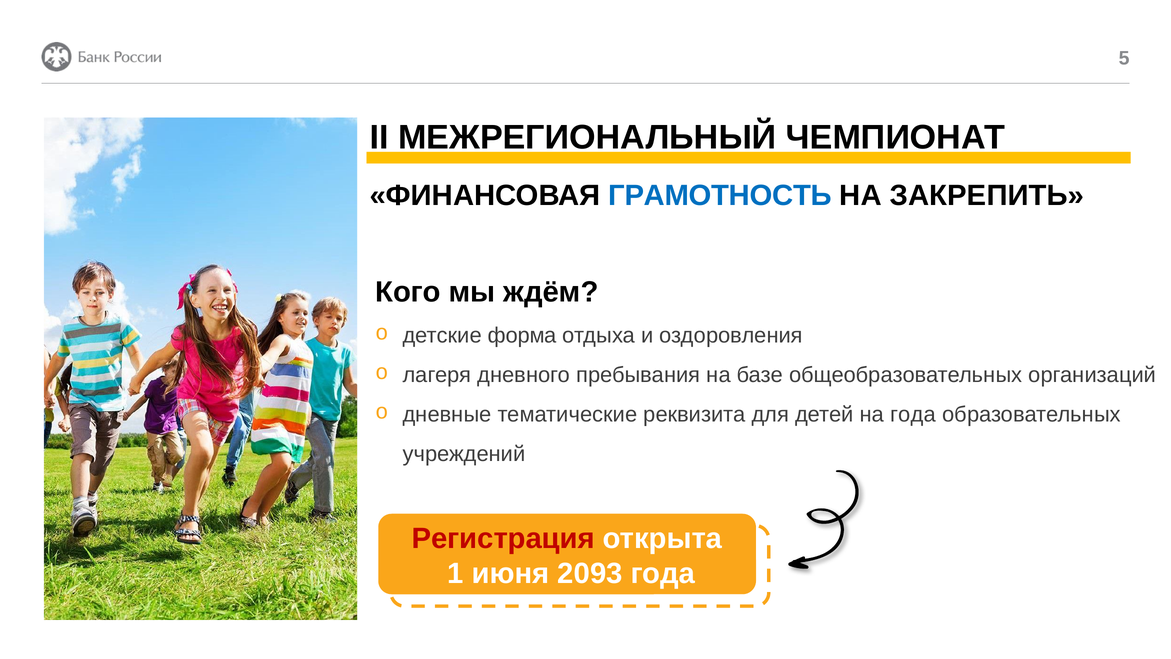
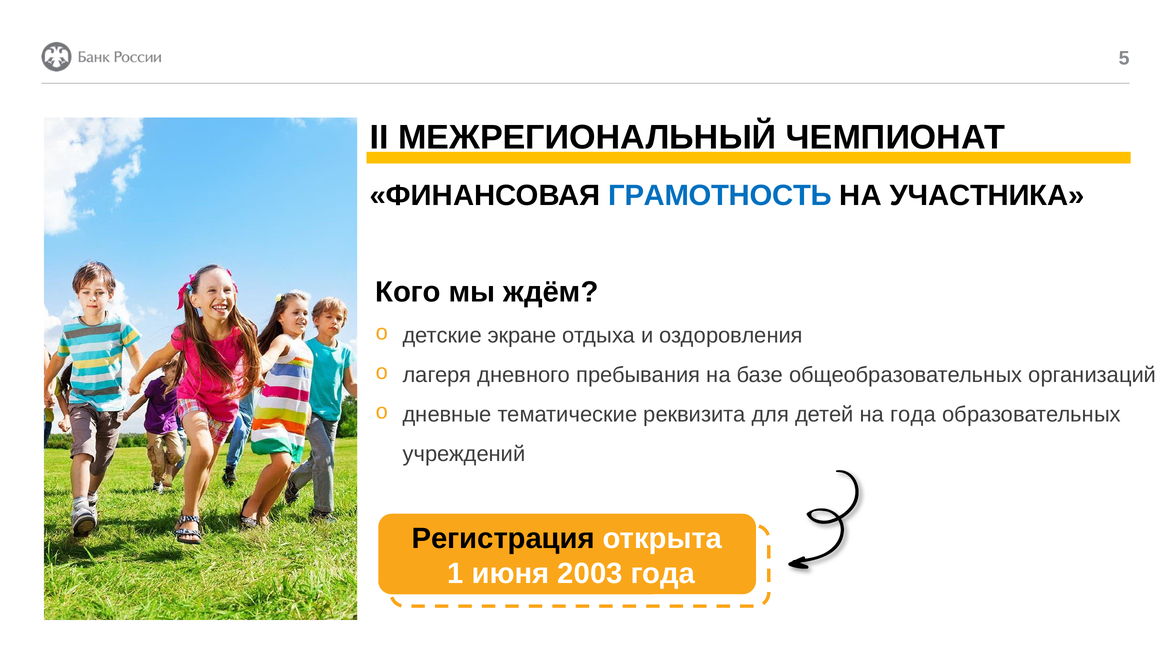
ЗАКРЕПИТЬ: ЗАКРЕПИТЬ -> УЧАСТНИКА
форма: форма -> экране
Регистрация colour: red -> black
2093: 2093 -> 2003
